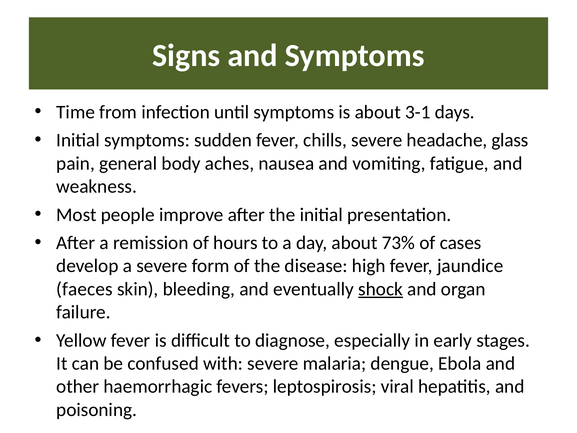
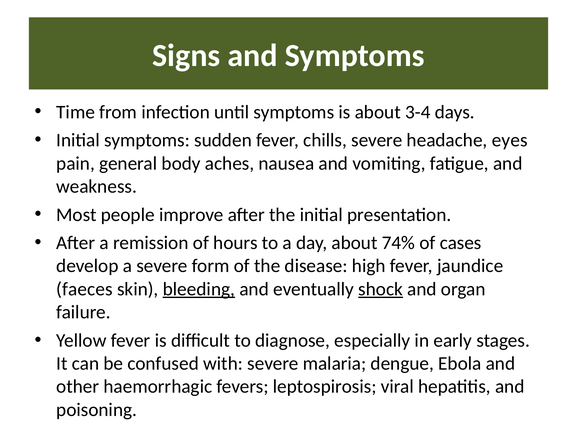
3-1: 3-1 -> 3-4
glass: glass -> eyes
73%: 73% -> 74%
bleeding underline: none -> present
